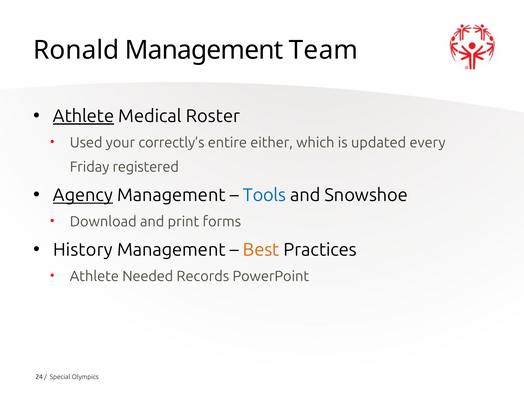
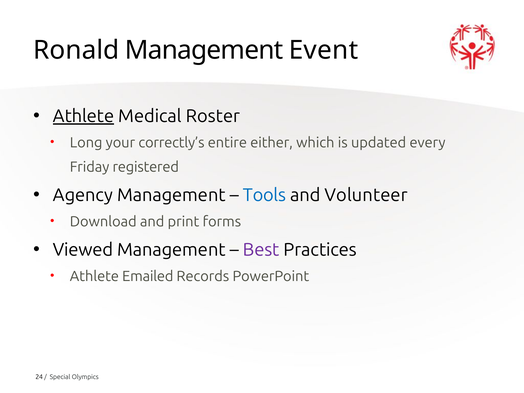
Team: Team -> Event
Used: Used -> Long
Agency underline: present -> none
Snowshoe: Snowshoe -> Volunteer
History: History -> Viewed
Best colour: orange -> purple
Needed: Needed -> Emailed
